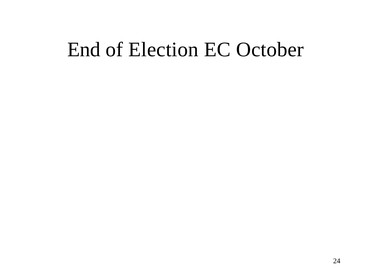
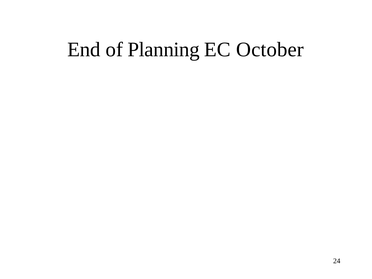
Election: Election -> Planning
